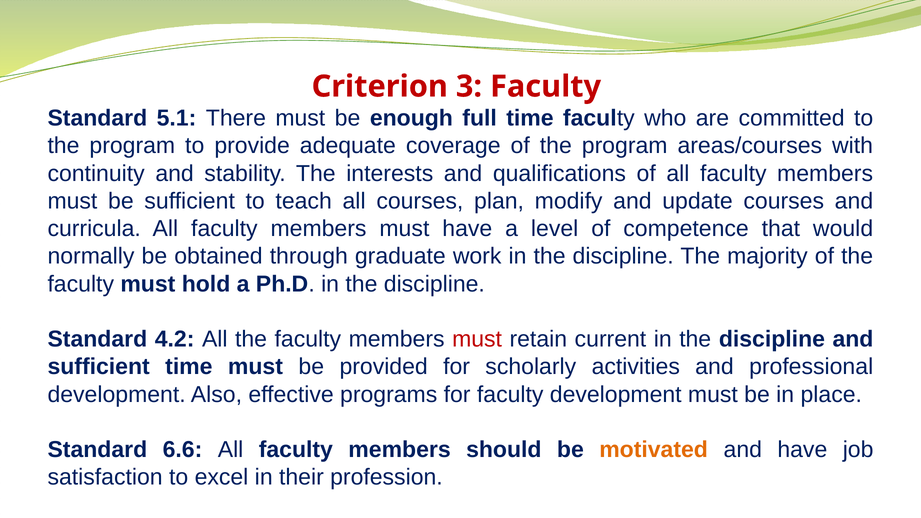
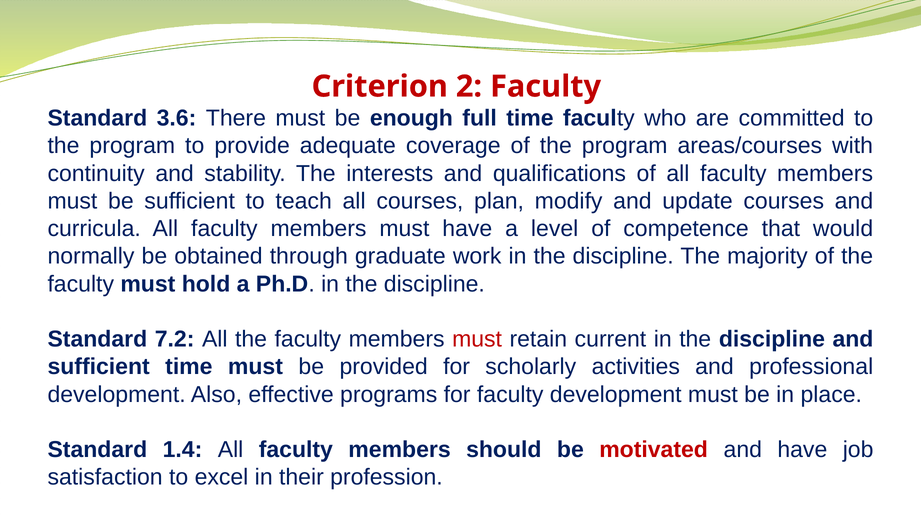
3: 3 -> 2
5.1: 5.1 -> 3.6
4.2: 4.2 -> 7.2
6.6: 6.6 -> 1.4
motivated colour: orange -> red
